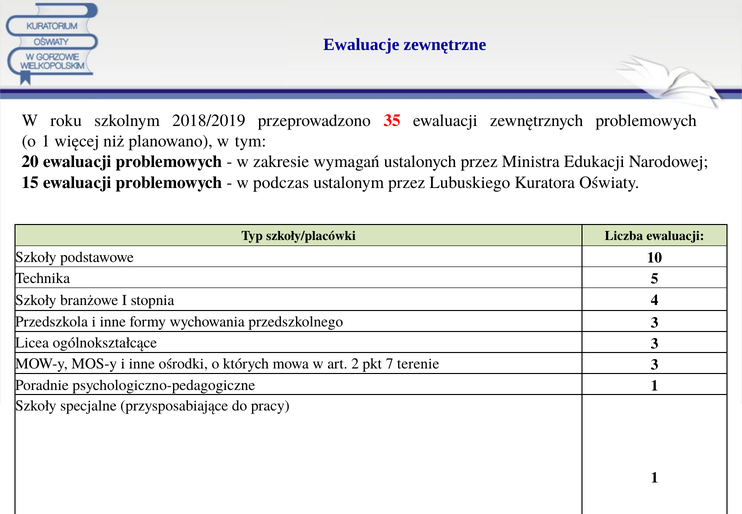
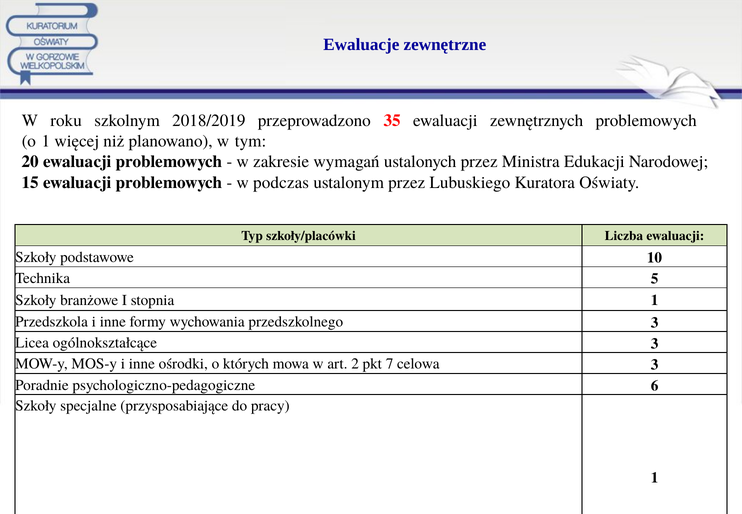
stopnia 4: 4 -> 1
terenie: terenie -> celowa
psychologiczno-pedagogiczne 1: 1 -> 6
